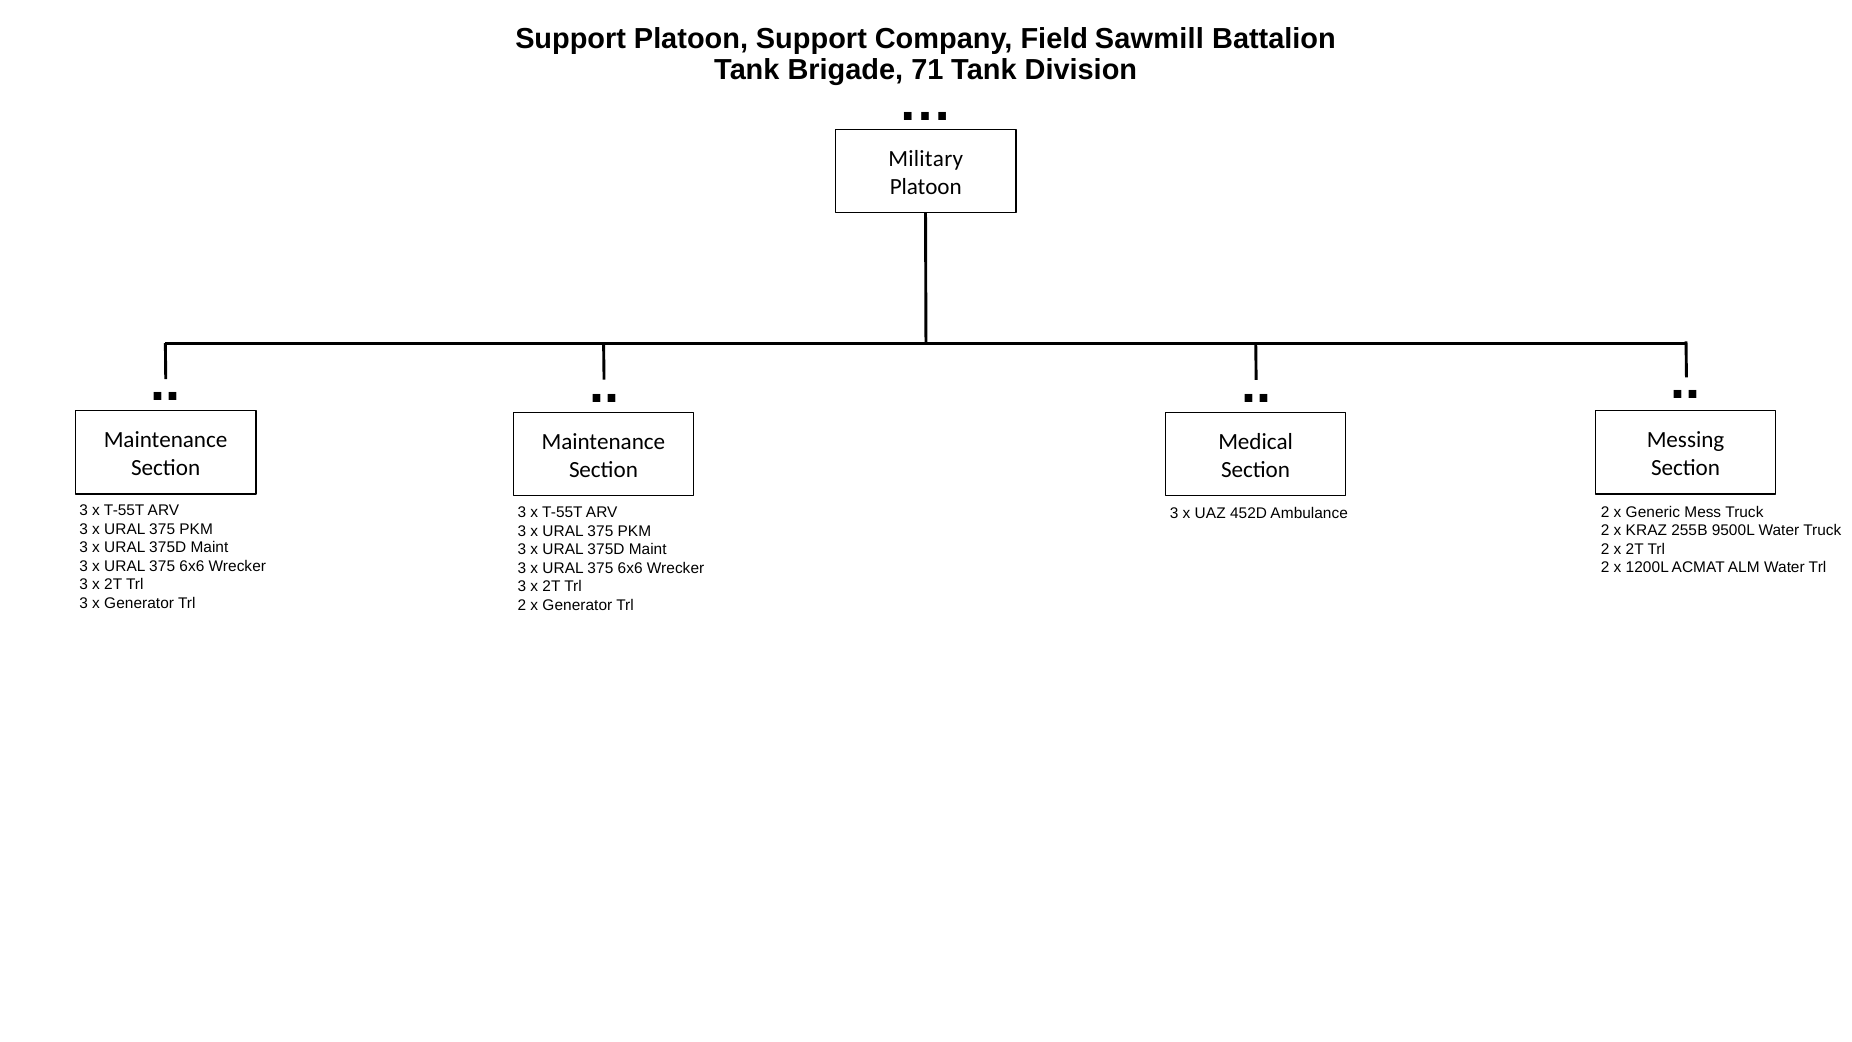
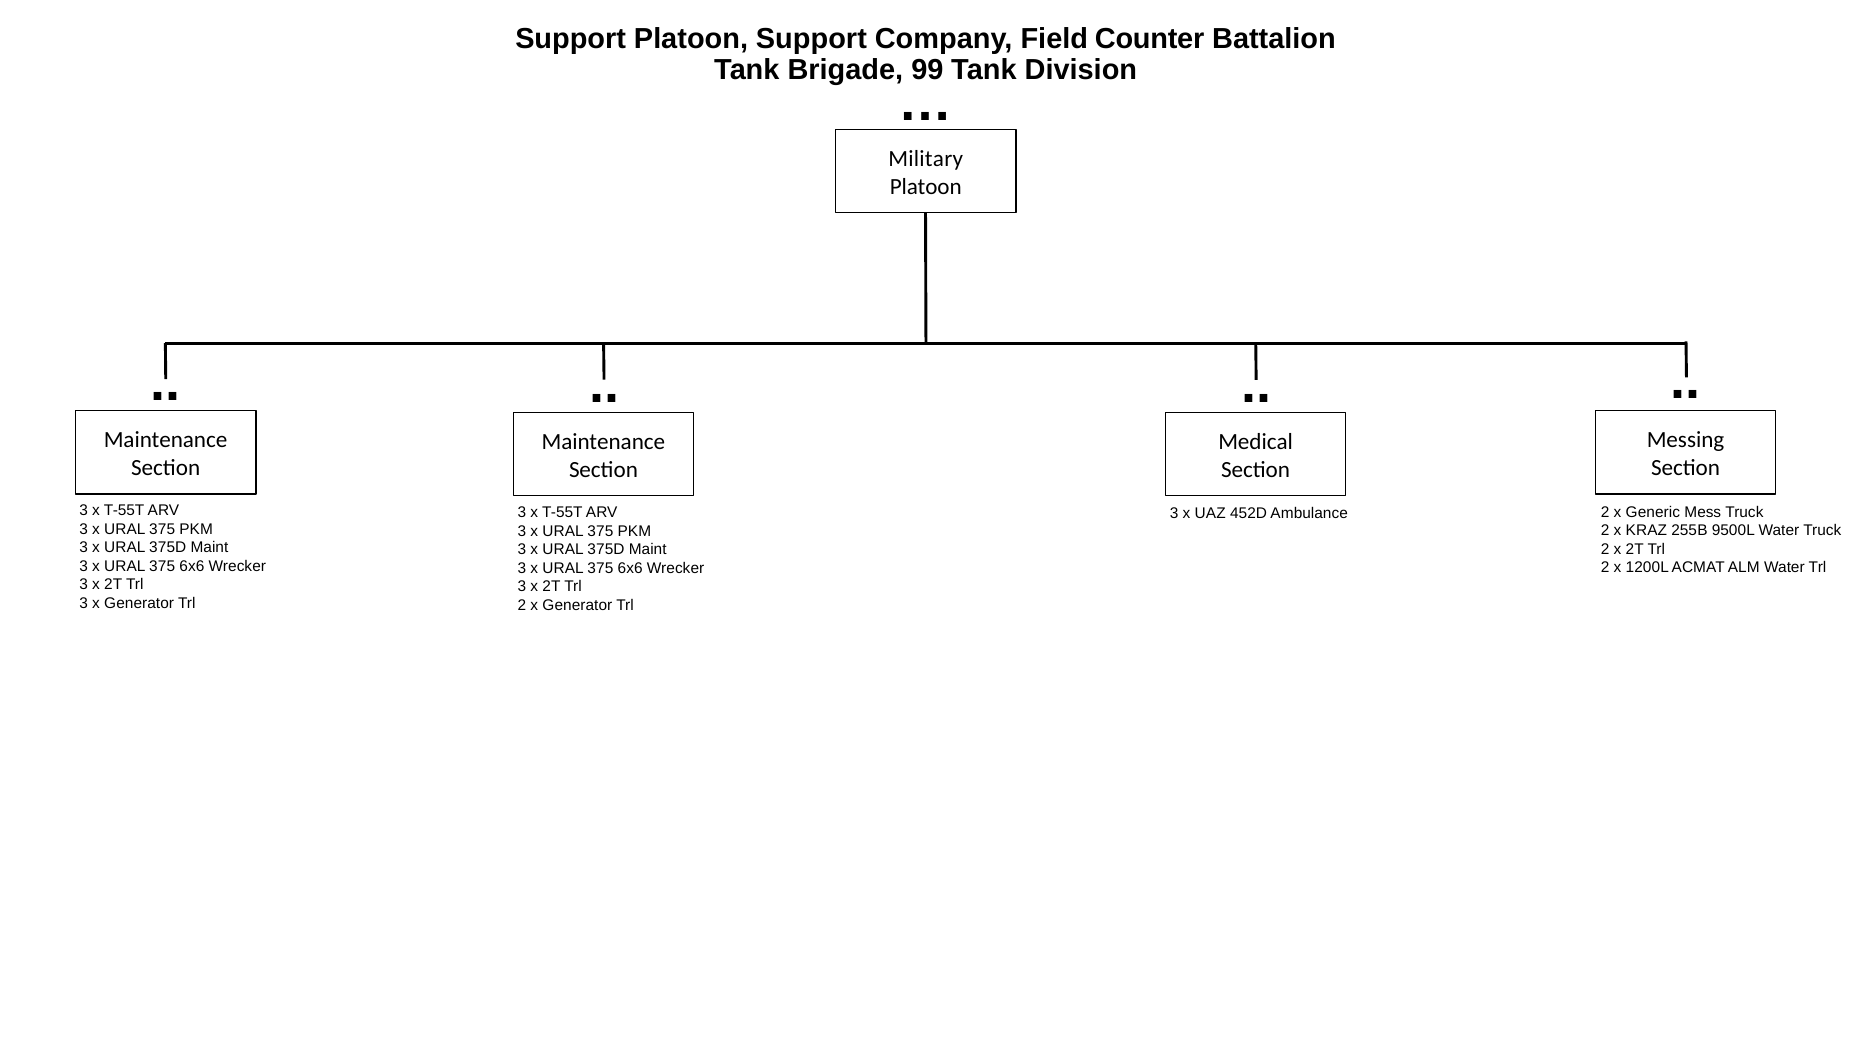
Sawmill: Sawmill -> Counter
71: 71 -> 99
